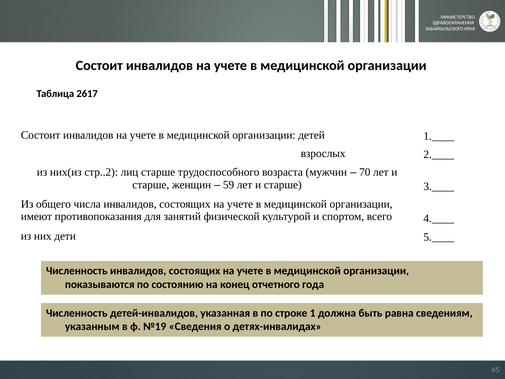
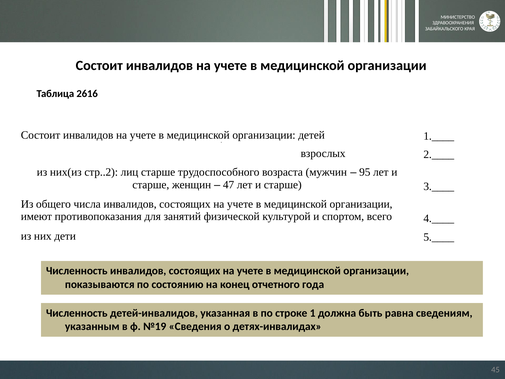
2617: 2617 -> 2616
70: 70 -> 95
59: 59 -> 47
